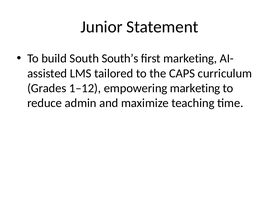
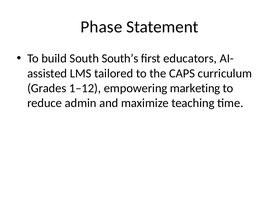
Junior: Junior -> Phase
first marketing: marketing -> educators
